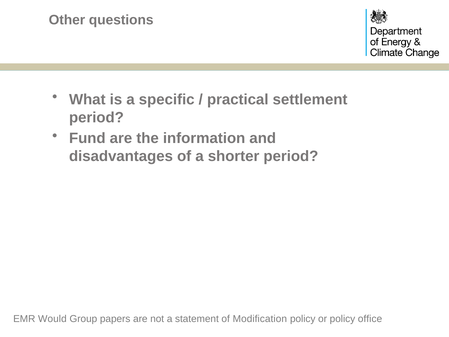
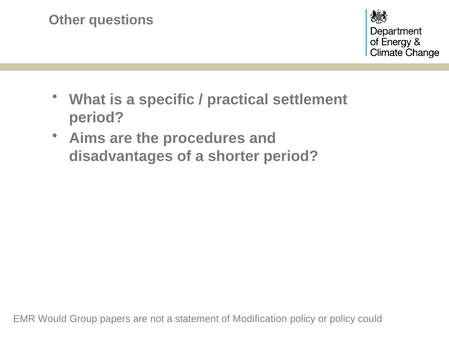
Fund: Fund -> Aims
information: information -> procedures
office: office -> could
